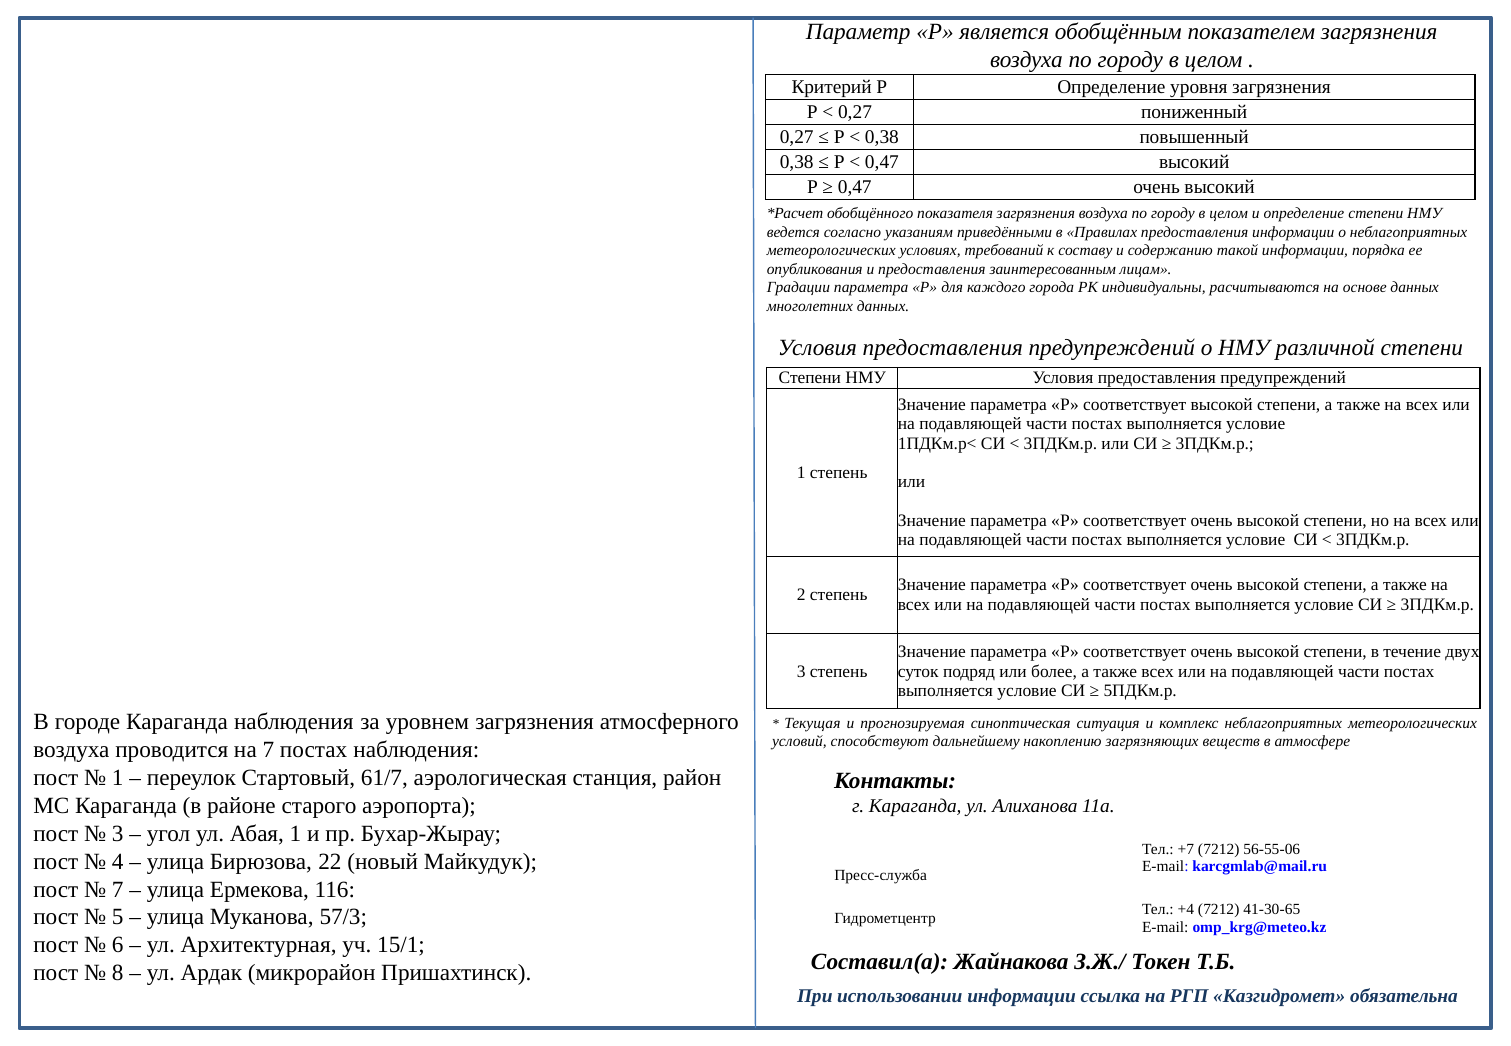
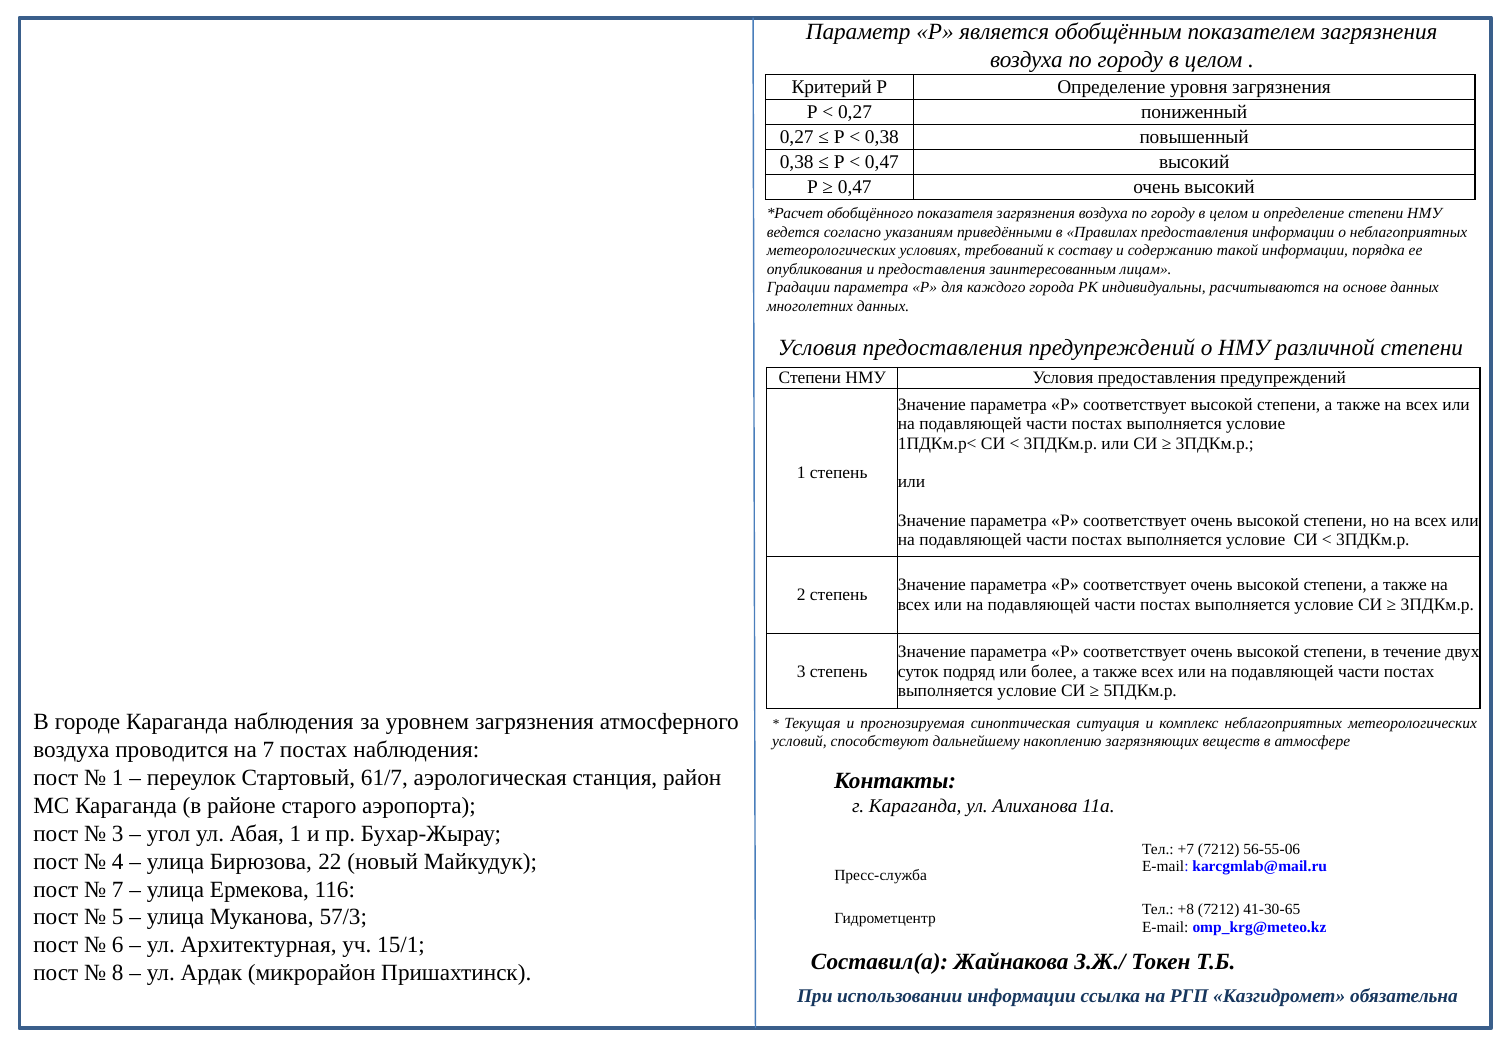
+4: +4 -> +8
